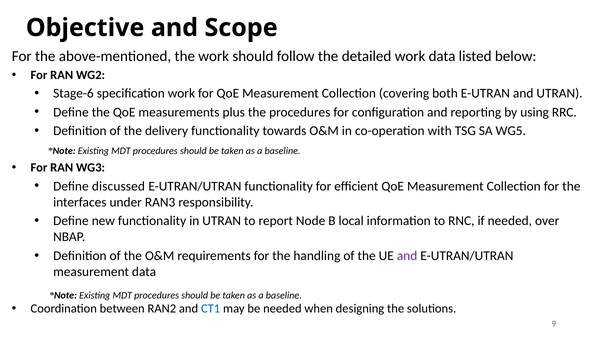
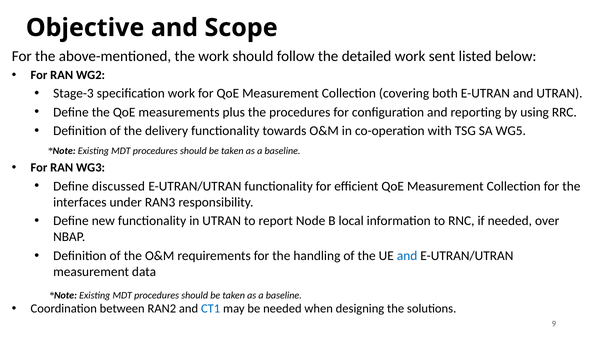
work data: data -> sent
Stage-6: Stage-6 -> Stage-3
and at (407, 256) colour: purple -> blue
